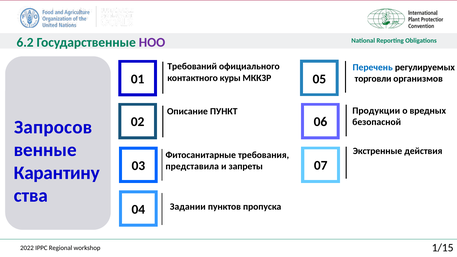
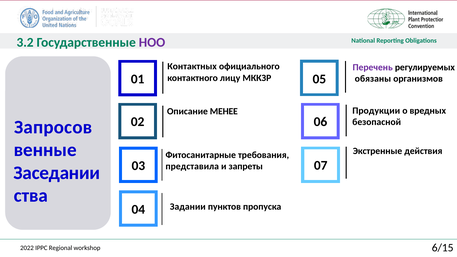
6.2: 6.2 -> 3.2
Требований: Требований -> Контактных
Перечень colour: blue -> purple
куры: куры -> лицу
торговли: торговли -> обязаны
ПУНКТ: ПУНКТ -> МЕНЕЕ
Карантину: Карантину -> Заседании
1/15: 1/15 -> 6/15
